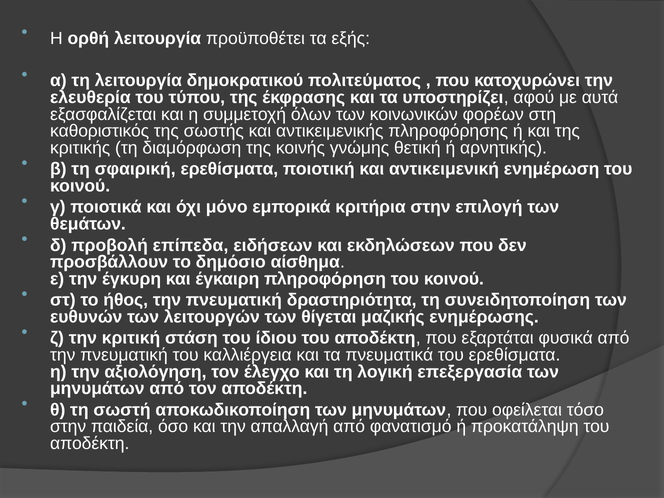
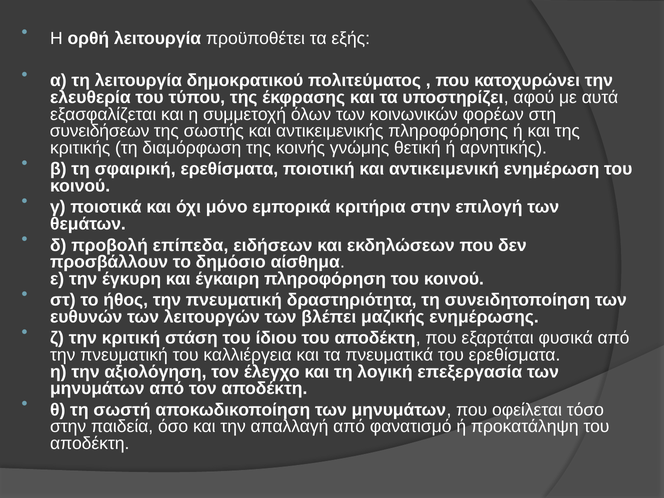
καθοριστικός: καθοριστικός -> συνειδήσεων
θίγεται: θίγεται -> βλέπει
